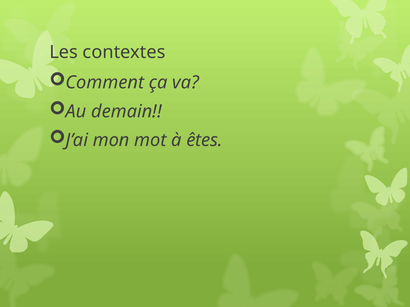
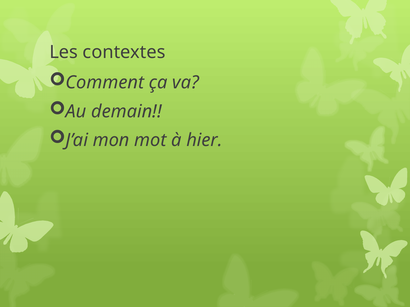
êtes: êtes -> hier
